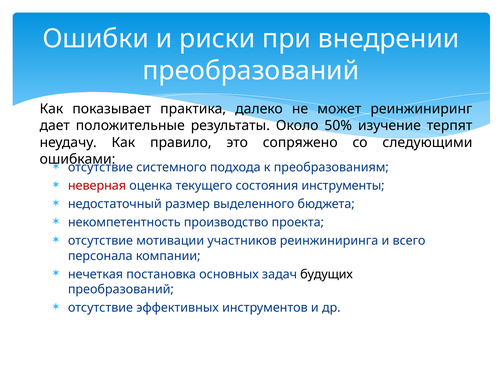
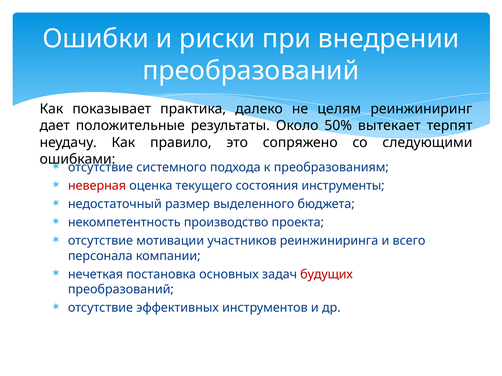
может: может -> целям
изучение: изучение -> вытекает
будущих colour: black -> red
